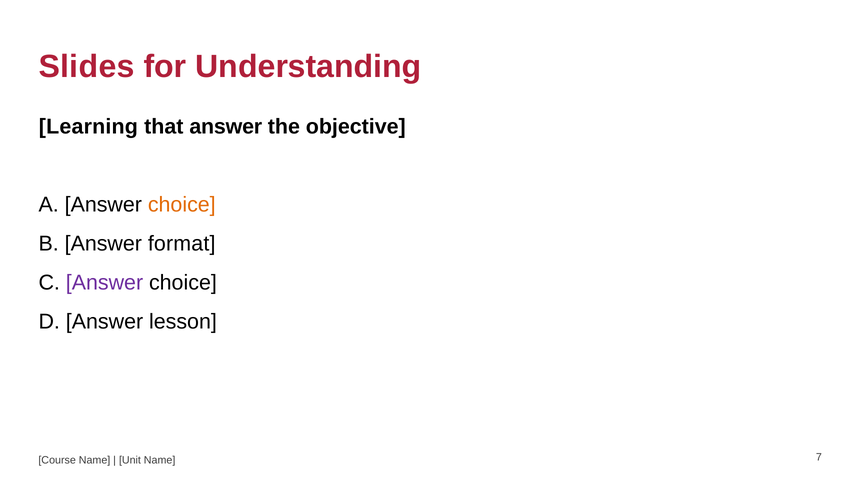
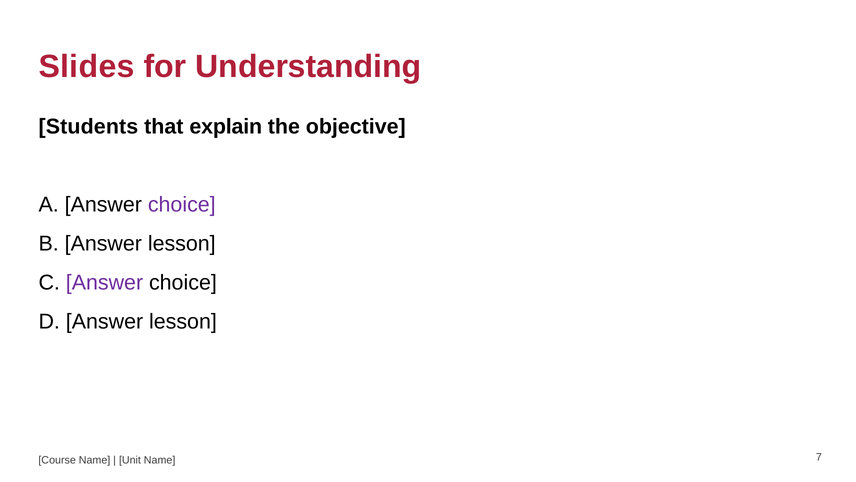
Learning: Learning -> Students
that answer: answer -> explain
choice at (182, 204) colour: orange -> purple
B Answer format: format -> lesson
